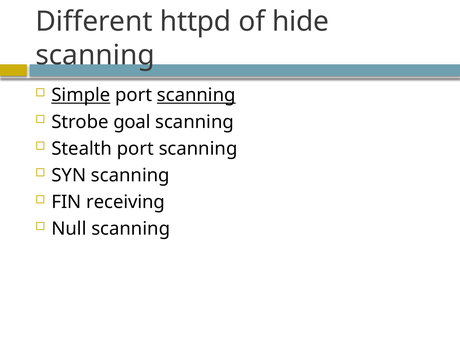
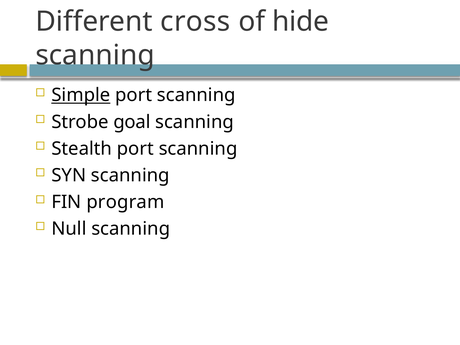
httpd: httpd -> cross
scanning at (196, 95) underline: present -> none
receiving: receiving -> program
